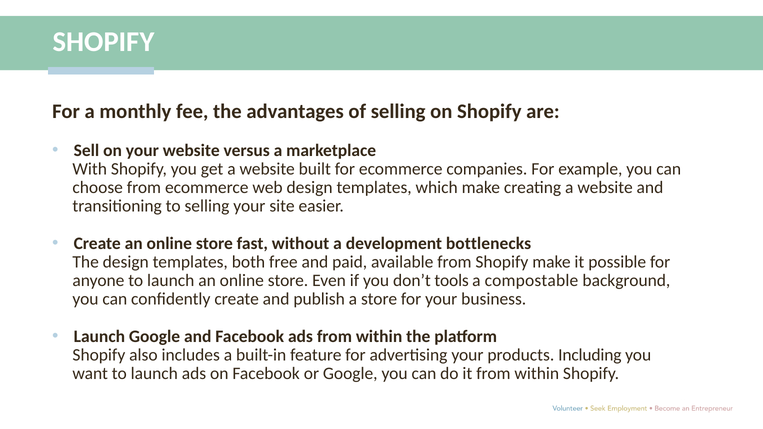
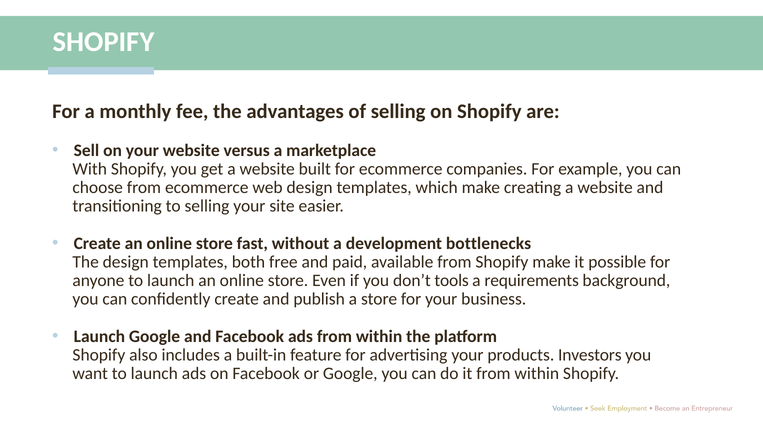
compostable: compostable -> requirements
Including: Including -> Investors
